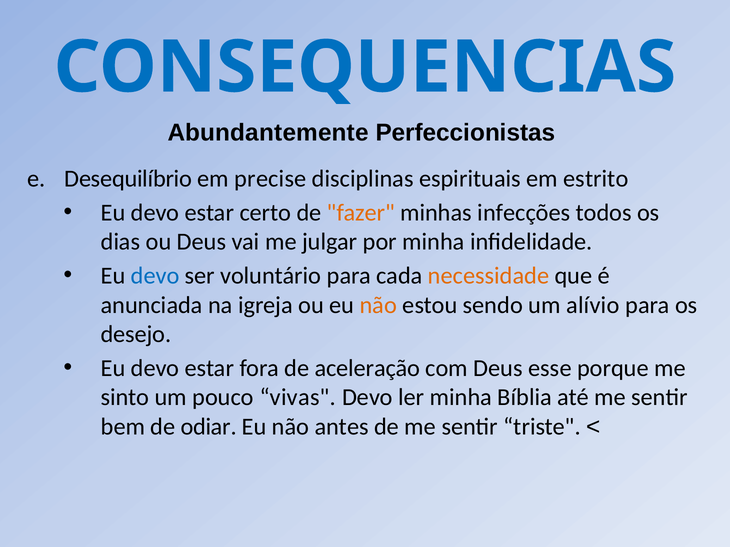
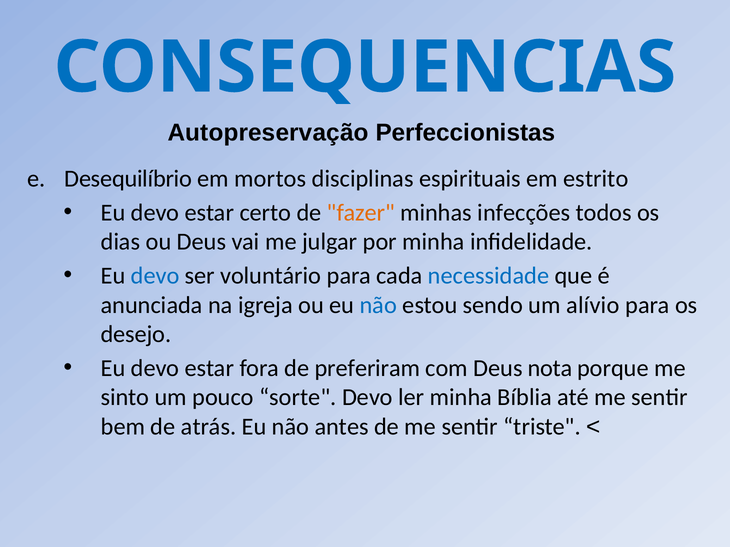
Abundantemente: Abundantemente -> Autopreservação
precise: precise -> mortos
necessidade colour: orange -> blue
não at (378, 305) colour: orange -> blue
aceleração: aceleração -> preferiram
esse: esse -> nota
vivas: vivas -> sorte
odiar: odiar -> atrás
